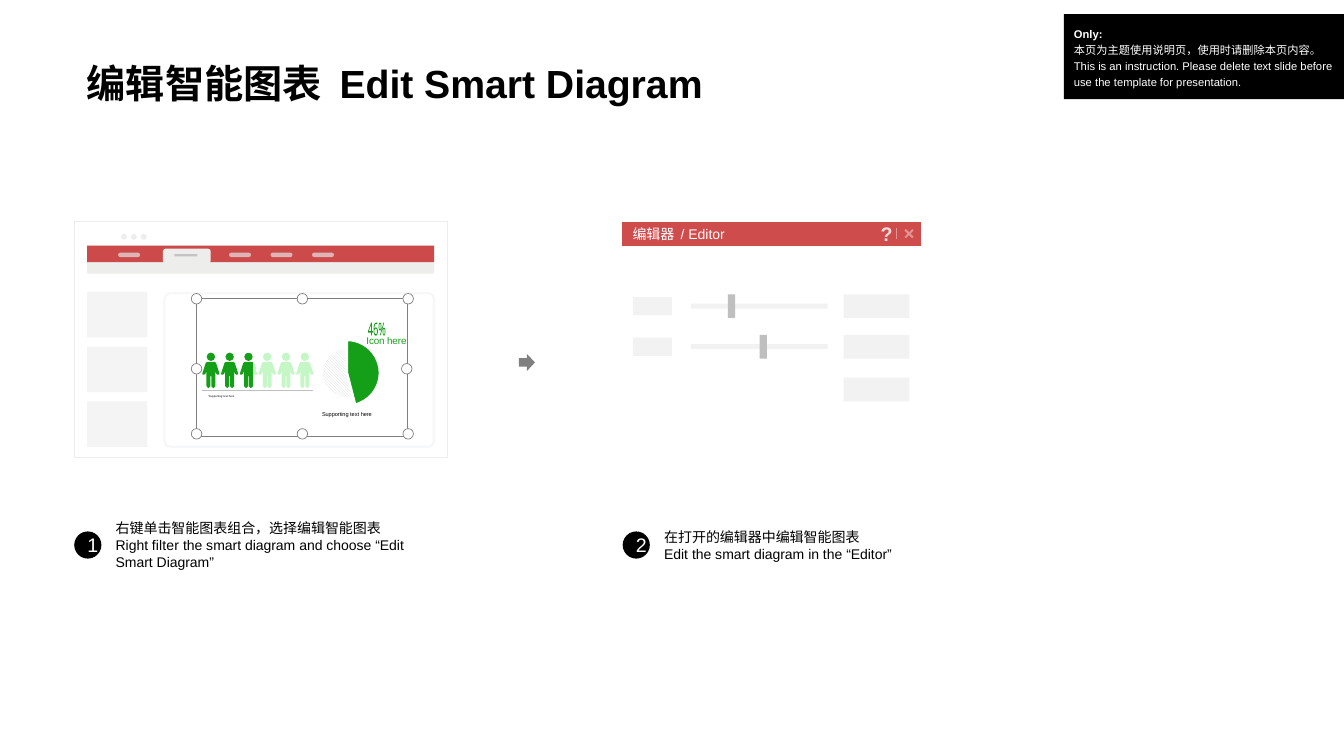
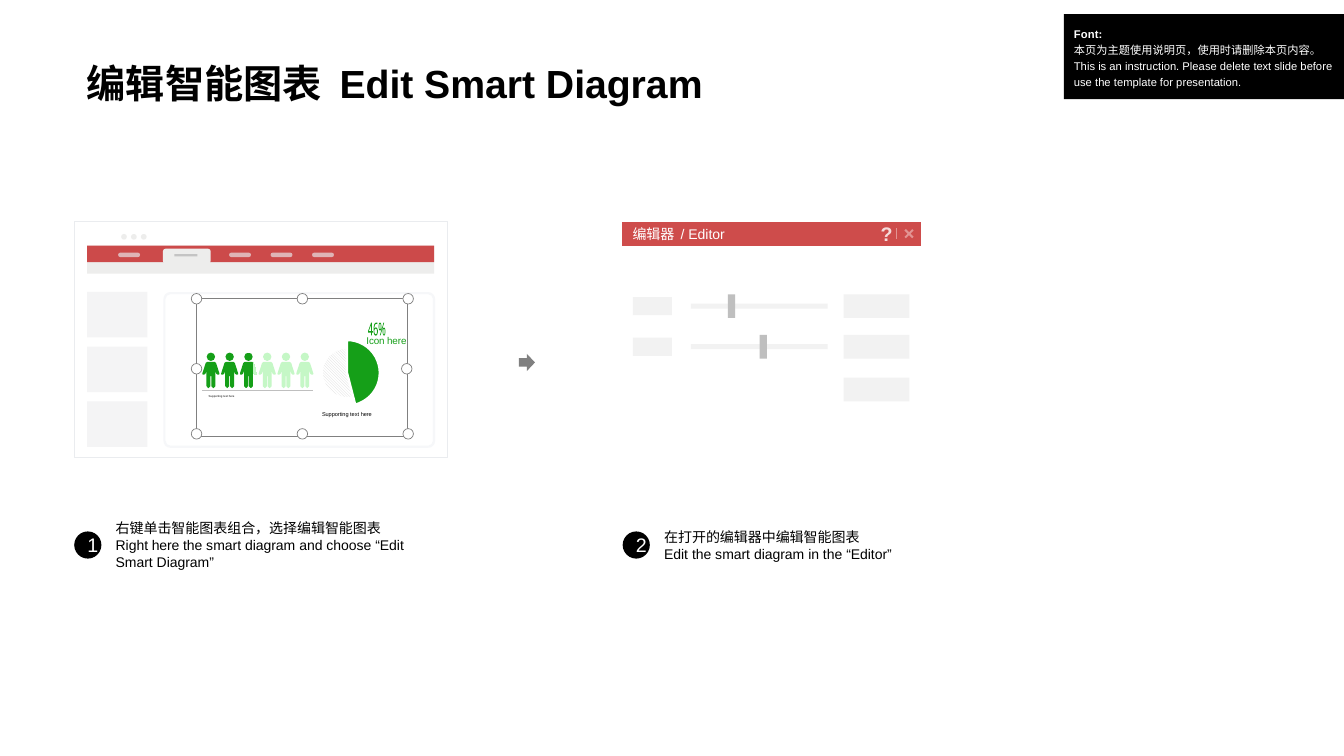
Only: Only -> Font
Right filter: filter -> here
